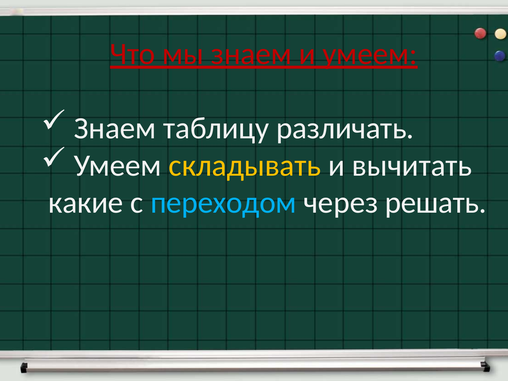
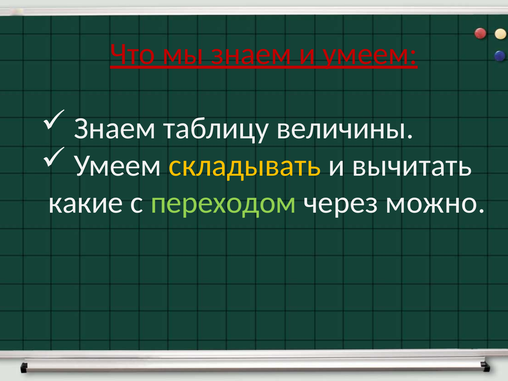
различать: различать -> величины
переходом colour: light blue -> light green
решать: решать -> можно
